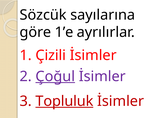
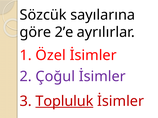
1’e: 1’e -> 2’e
Çizili: Çizili -> Özel
Çoğul underline: present -> none
